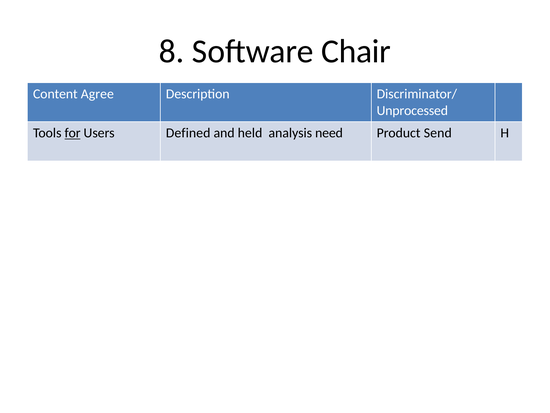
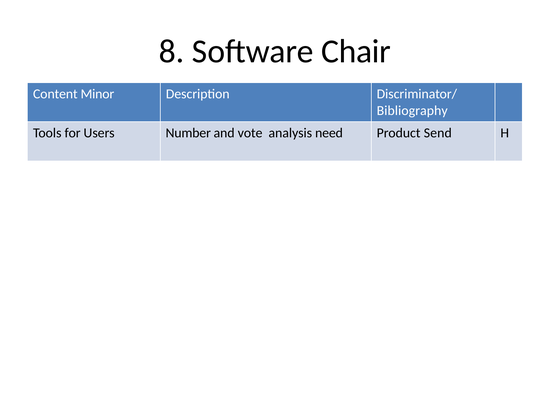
Agree: Agree -> Minor
Unprocessed: Unprocessed -> Bibliography
for underline: present -> none
Defined: Defined -> Number
held: held -> vote
